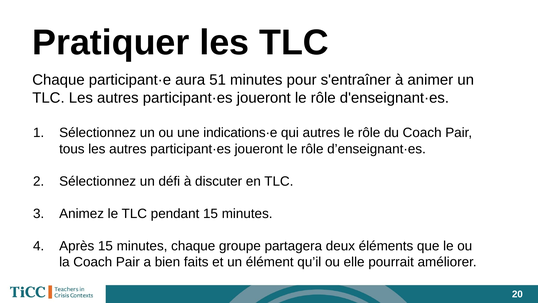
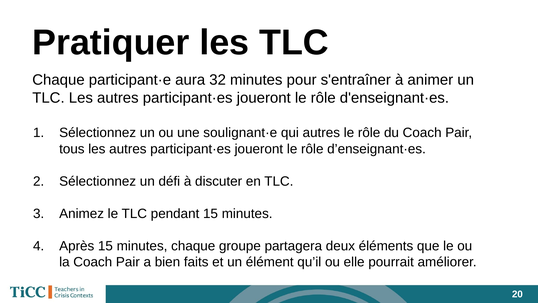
51: 51 -> 32
indications·e: indications·e -> soulignant·e
